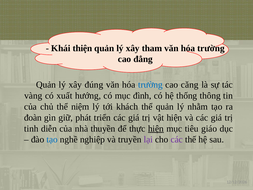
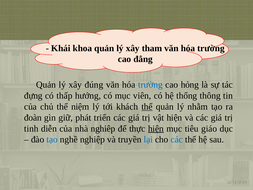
thiện: thiện -> khoa
căng: căng -> hỏng
vàng: vàng -> đựng
xuất: xuất -> thấp
đình: đình -> viên
thể at (147, 107) underline: none -> present
thuyền: thuyền -> nghiêp
lại colour: purple -> blue
các at (177, 139) colour: purple -> blue
